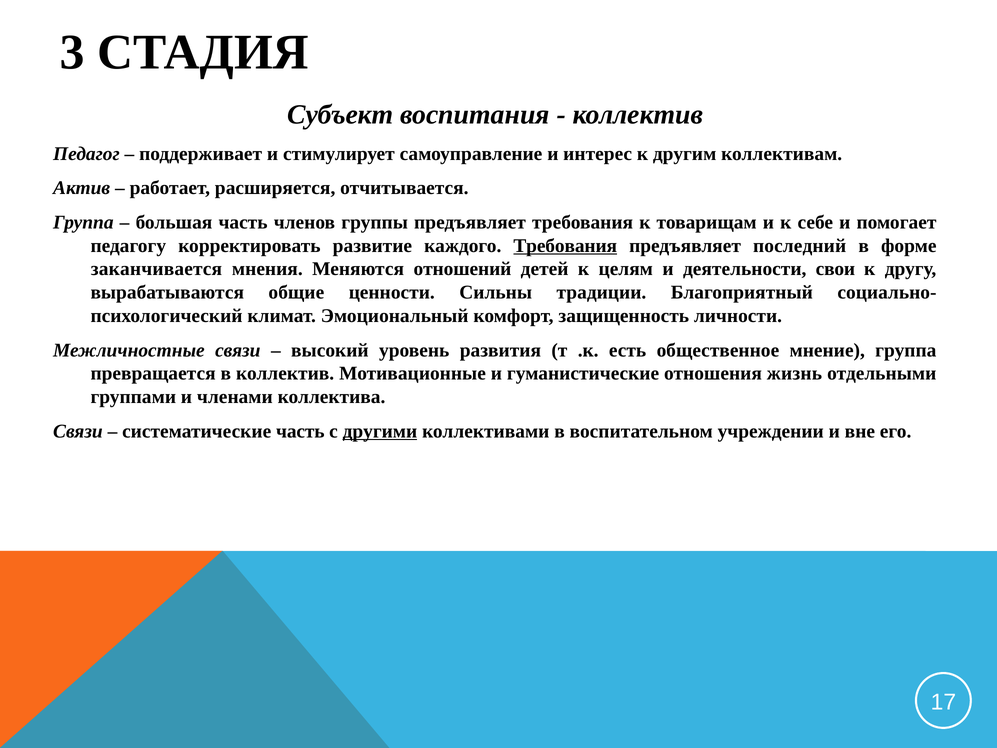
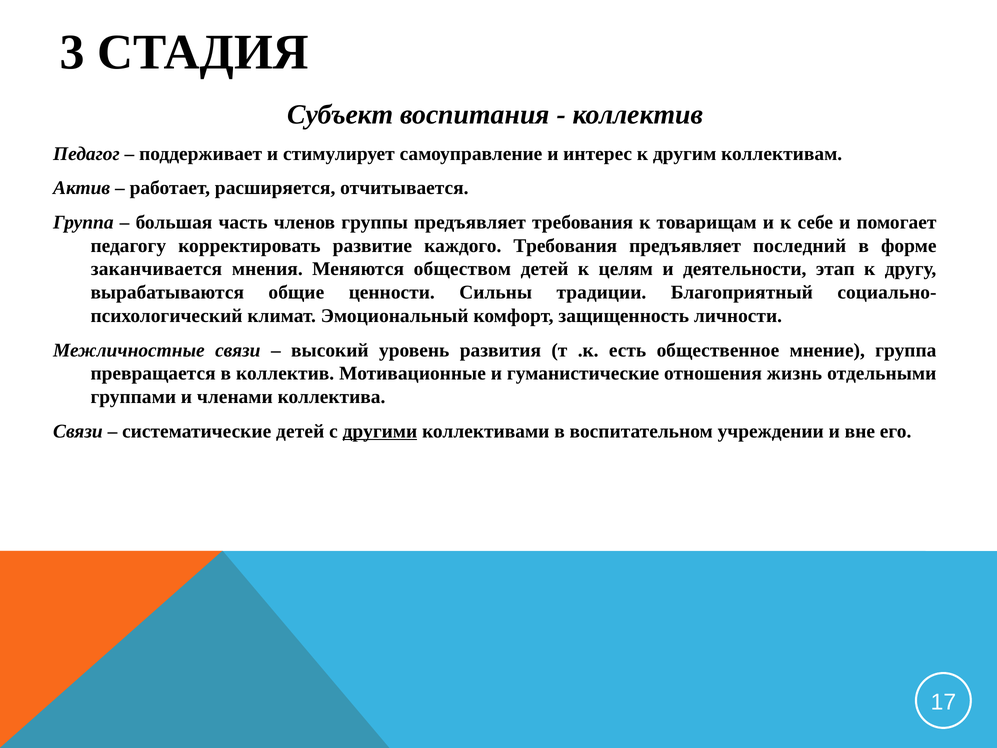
Требования at (565, 246) underline: present -> none
отношений: отношений -> обществом
свои: свои -> этап
систематические часть: часть -> детей
